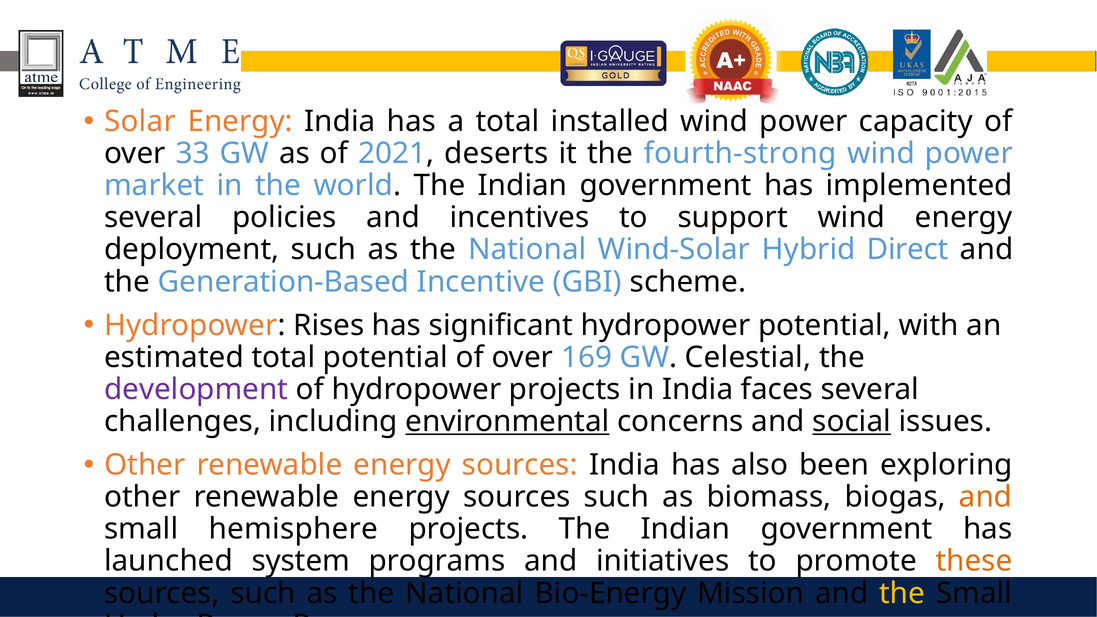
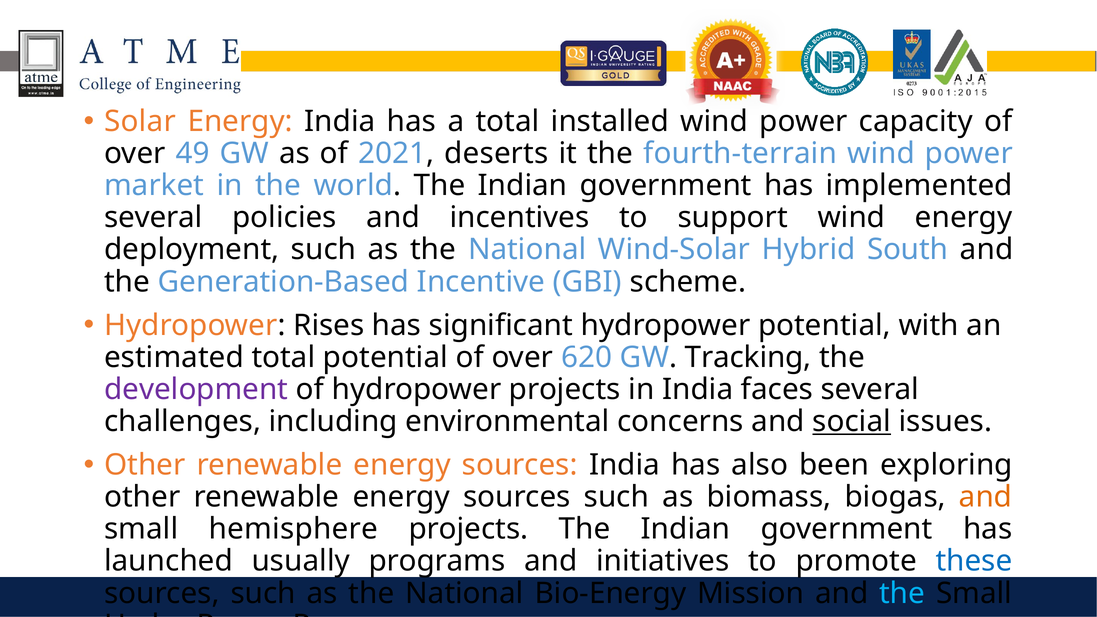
33: 33 -> 49
fourth-strong: fourth-strong -> fourth-terrain
Direct: Direct -> South
169: 169 -> 620
Celestial: Celestial -> Tracking
environmental underline: present -> none
system: system -> usually
these colour: orange -> blue
the at (902, 593) colour: yellow -> light blue
